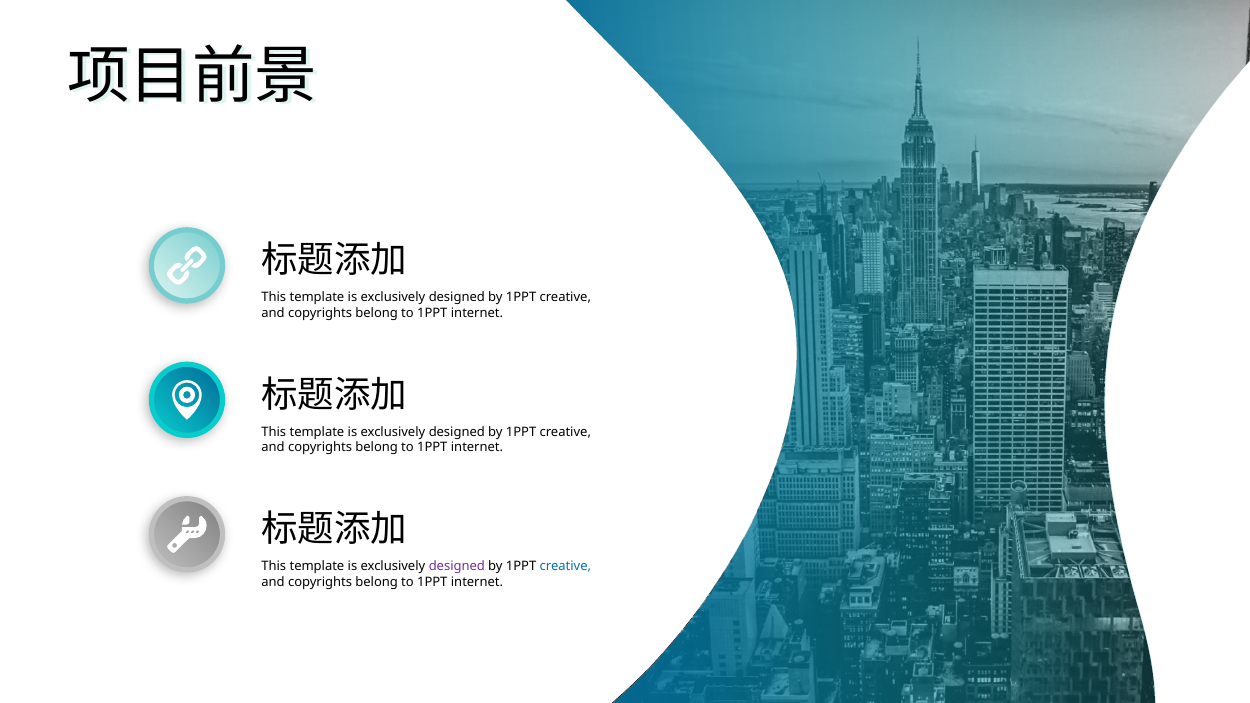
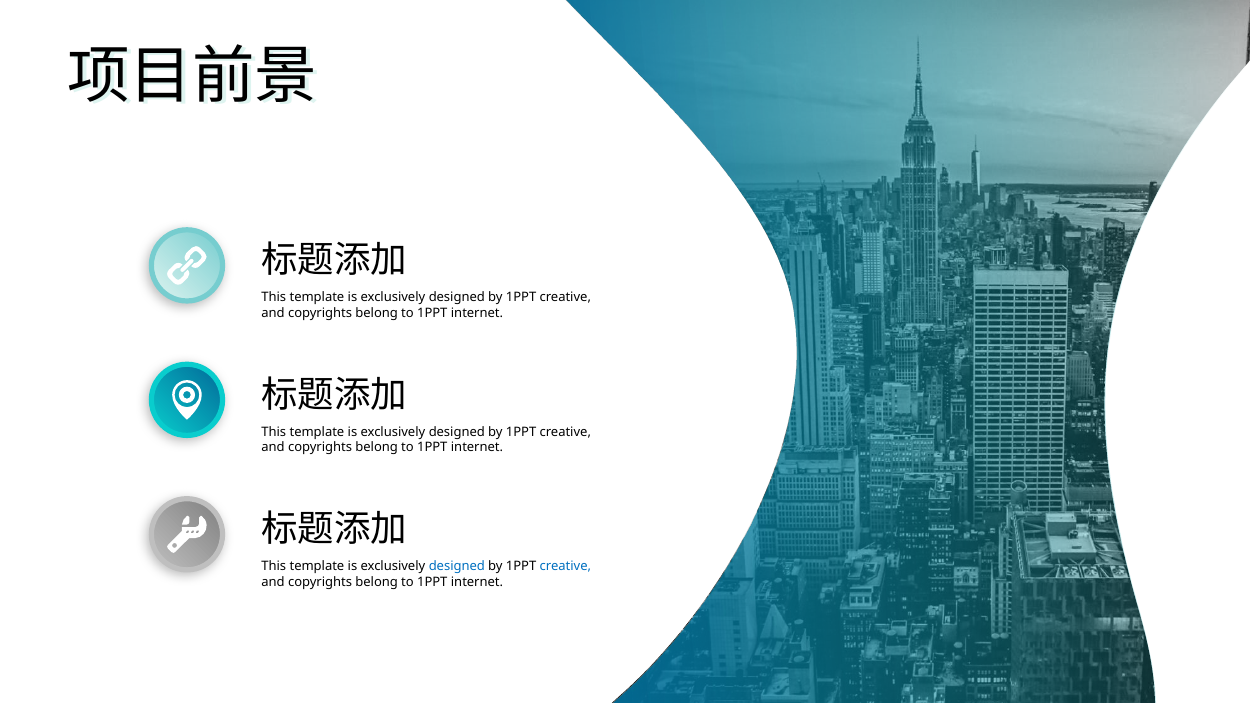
designed at (457, 566) colour: purple -> blue
